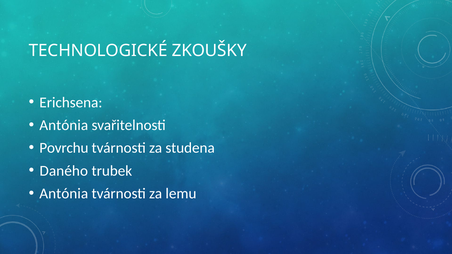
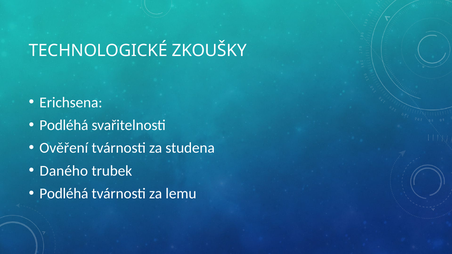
Antónia at (64, 125): Antónia -> Podléhá
Povrchu: Povrchu -> Ověření
Antónia at (64, 194): Antónia -> Podléhá
